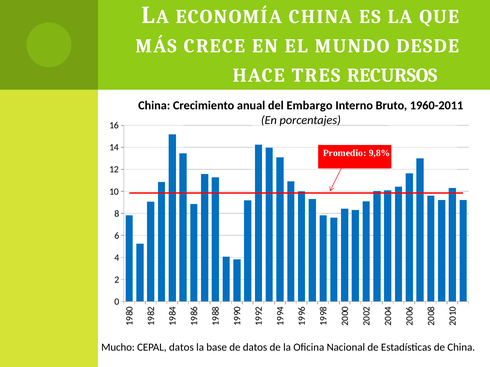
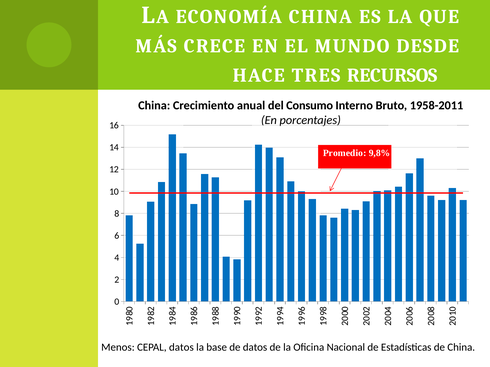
Embargo: Embargo -> Consumo
1960-2011: 1960-2011 -> 1958-2011
Mucho: Mucho -> Menos
